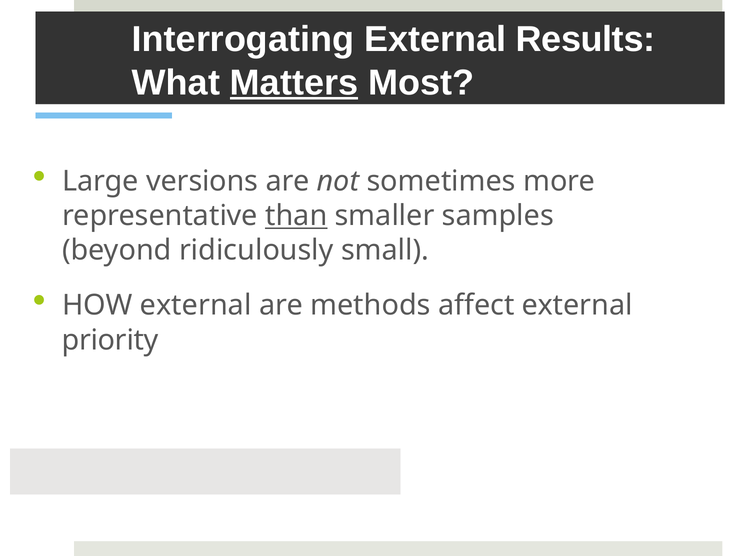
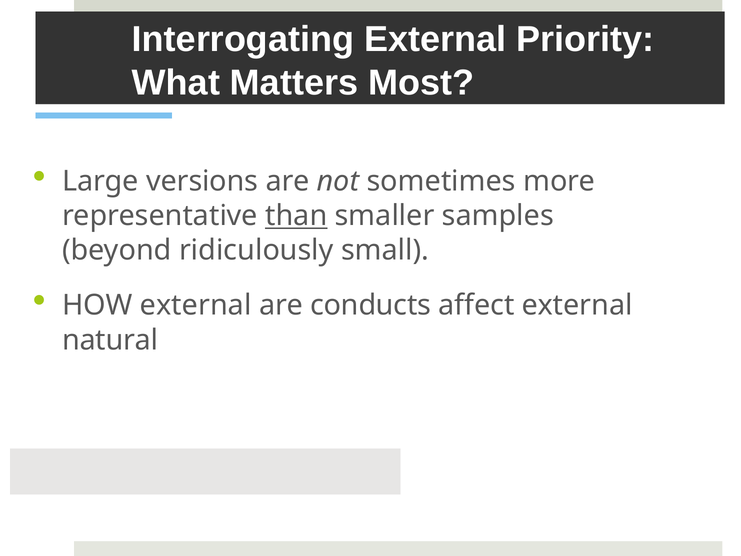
Results: Results -> Priority
Matters underline: present -> none
methods: methods -> conducts
priority: priority -> natural
